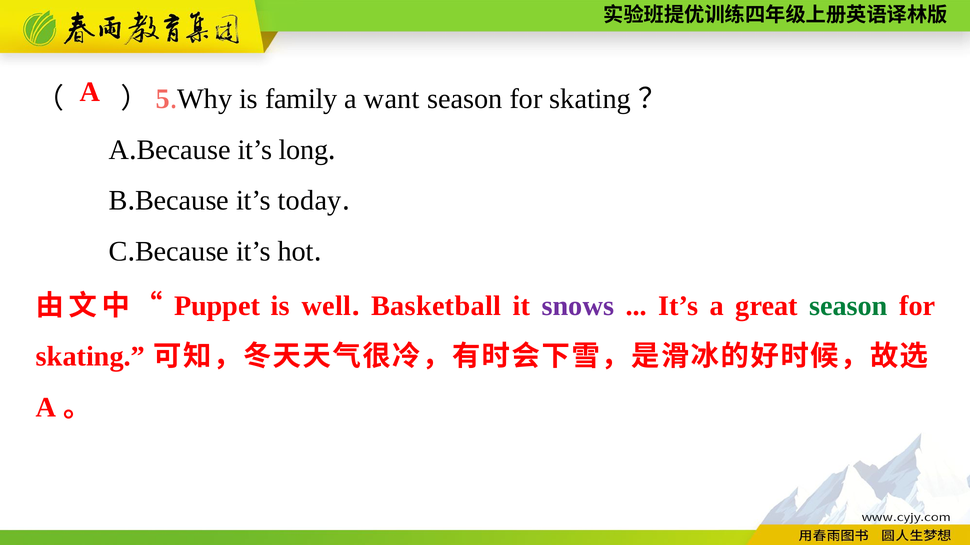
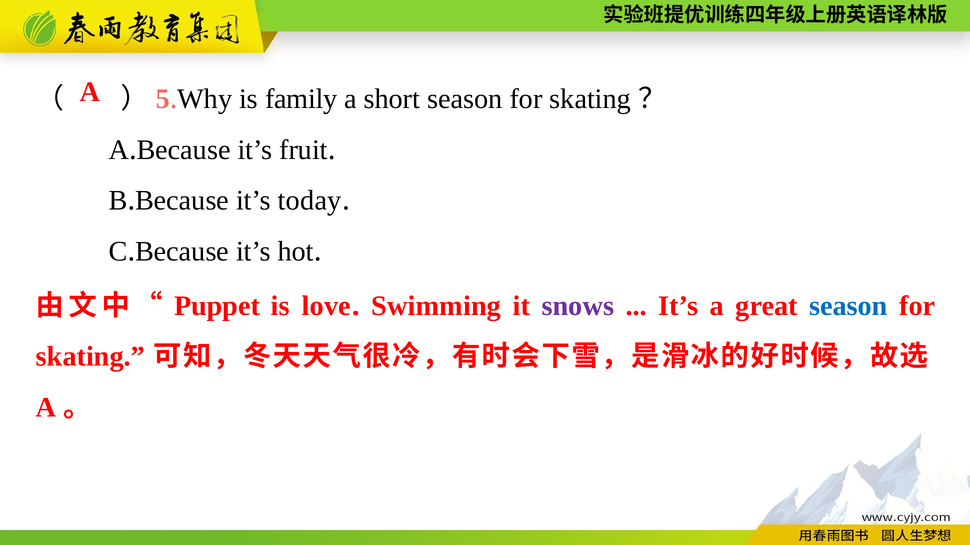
want: want -> short
long: long -> fruit
well: well -> love
Basketball: Basketball -> Swimming
season at (848, 306) colour: green -> blue
